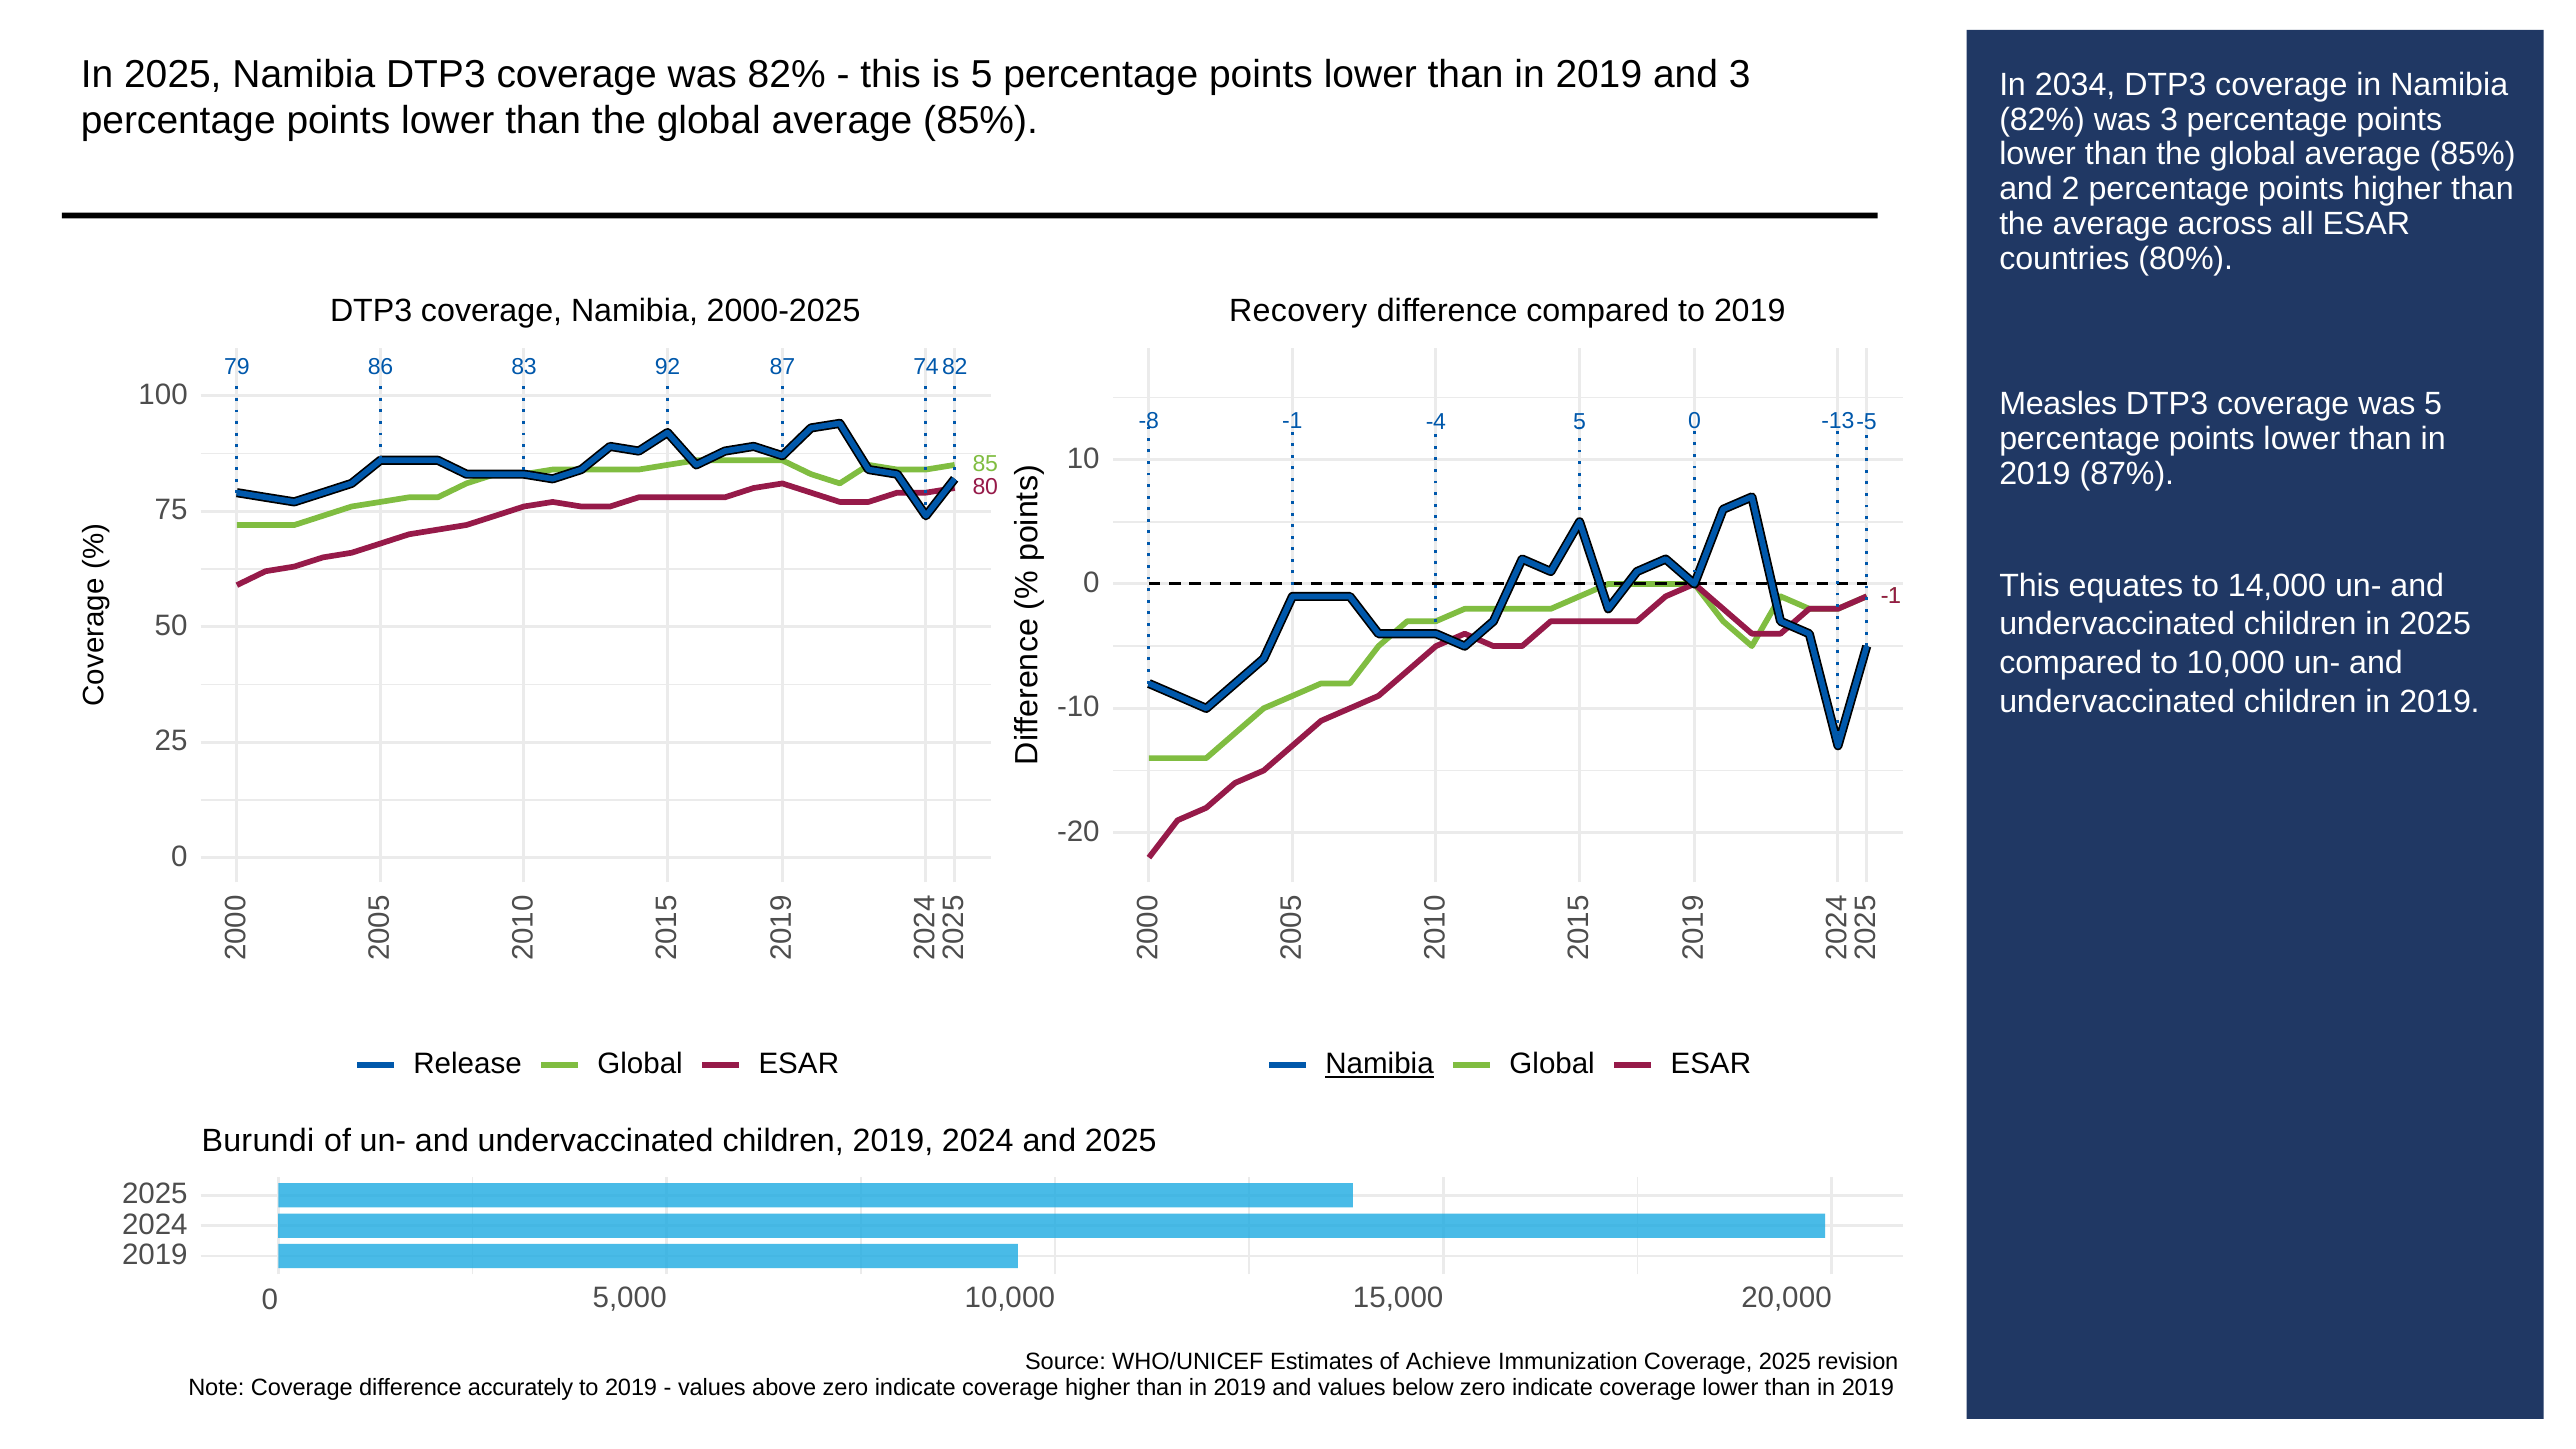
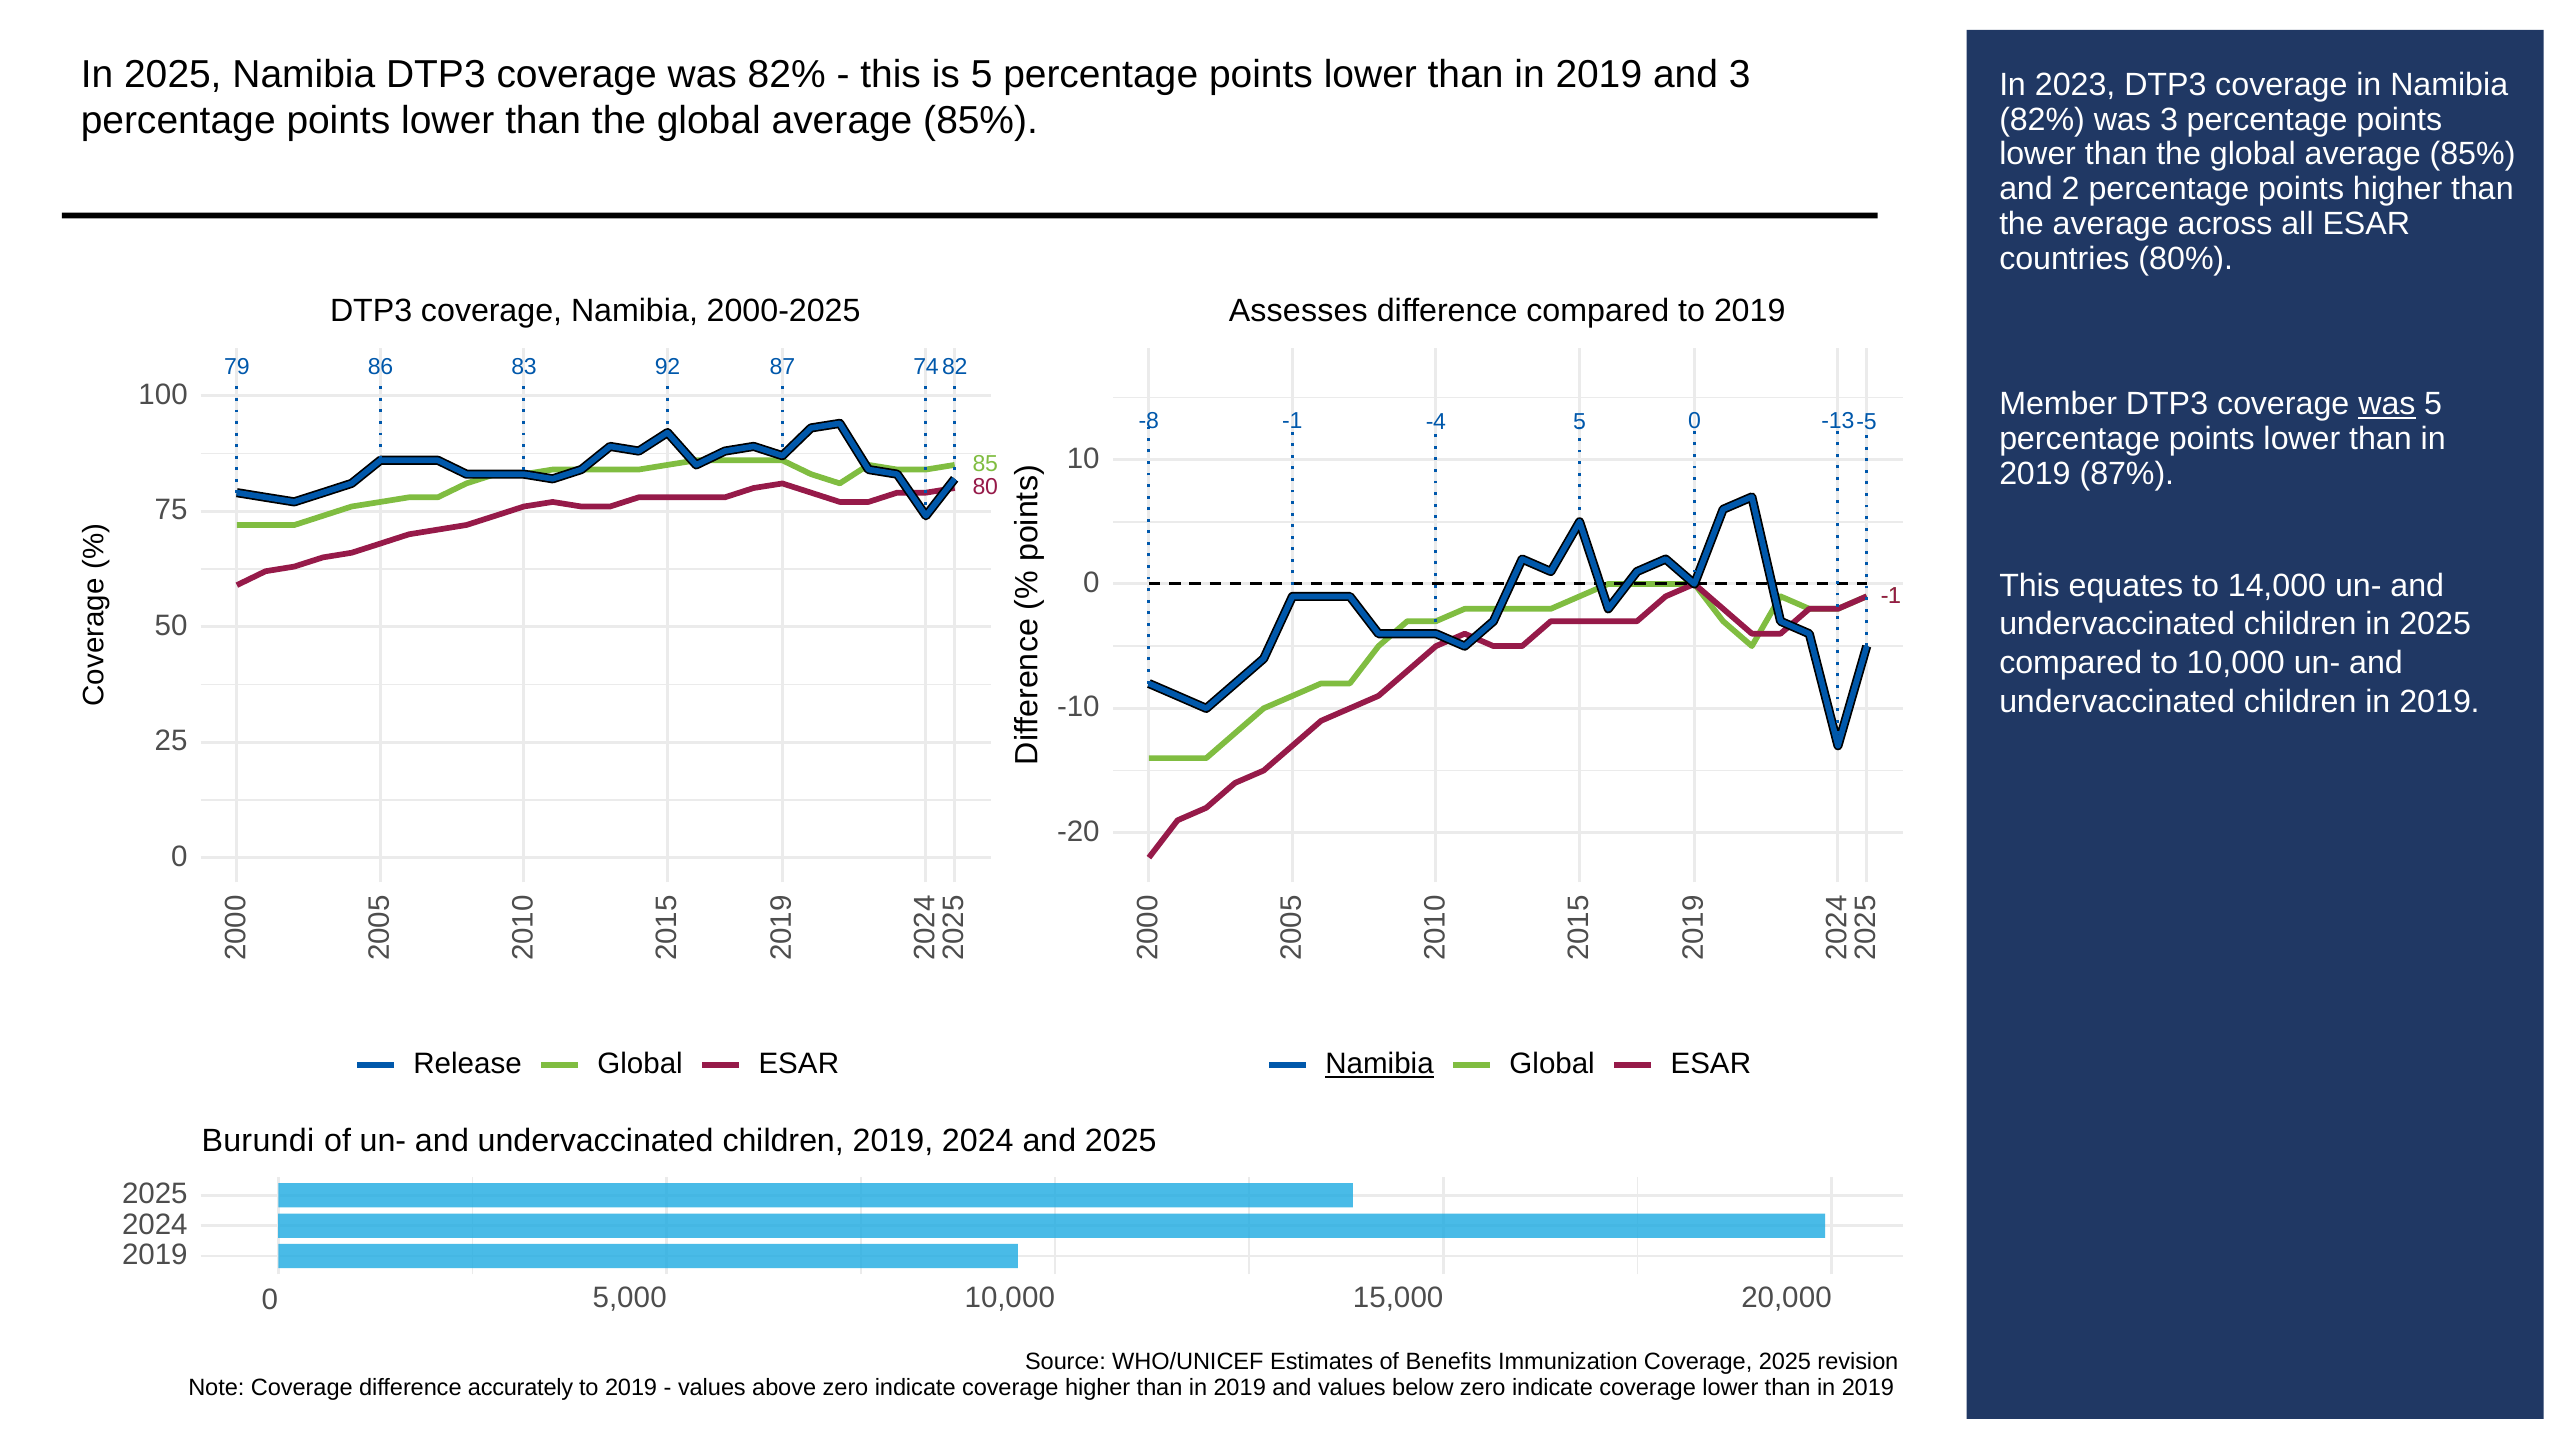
2034: 2034 -> 2023
Recovery: Recovery -> Assesses
Measles: Measles -> Member
was at (2387, 404) underline: none -> present
Achieve: Achieve -> Benefits
